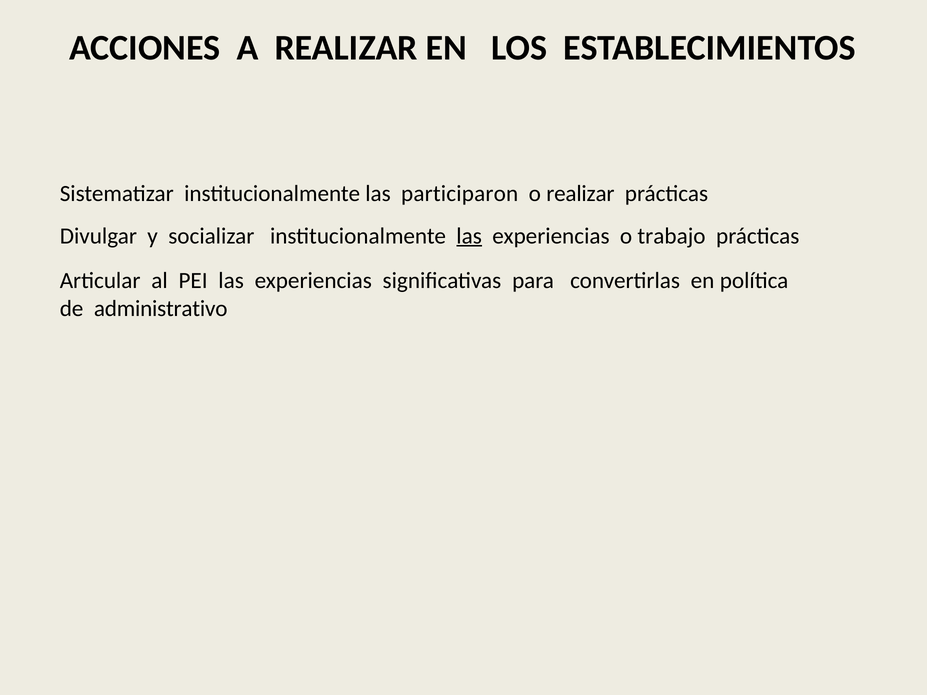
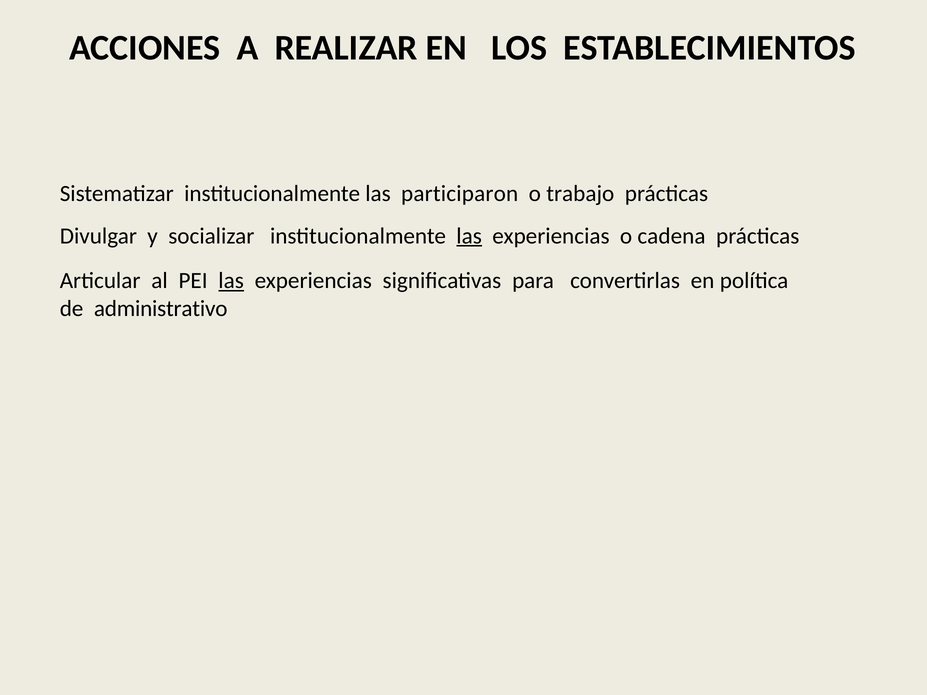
o realizar: realizar -> trabajo
trabajo: trabajo -> cadena
las at (231, 281) underline: none -> present
